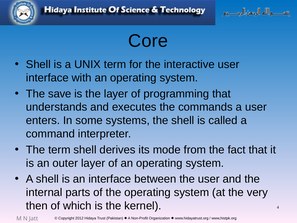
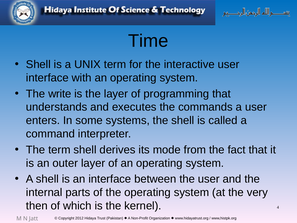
Core: Core -> Time
save: save -> write
